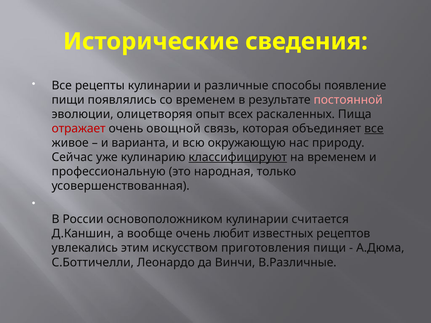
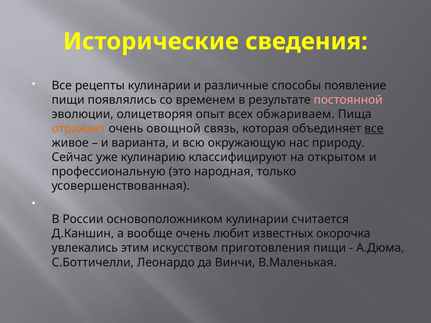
раскаленных: раскаленных -> обжариваем
отражает colour: red -> orange
классифицируют underline: present -> none
на временем: временем -> открытом
рецептов: рецептов -> окорочка
В.Различные: В.Различные -> В.Маленькая
